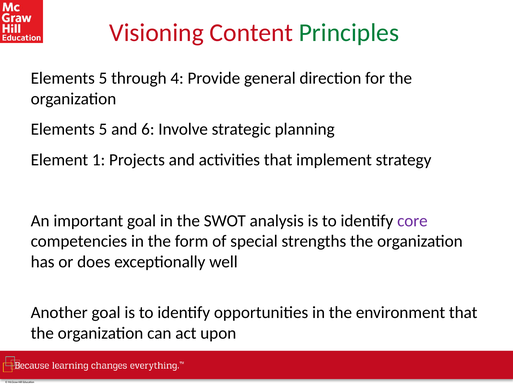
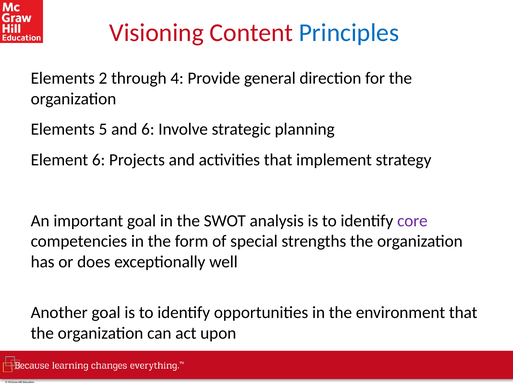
Principles colour: green -> blue
5 at (103, 78): 5 -> 2
Element 1: 1 -> 6
